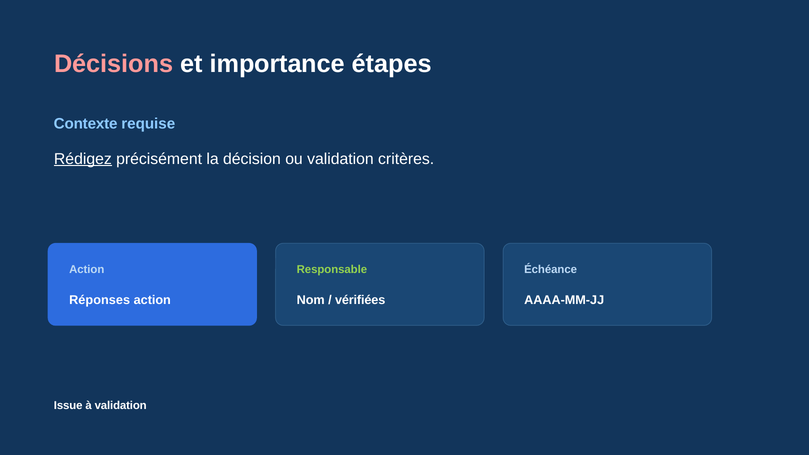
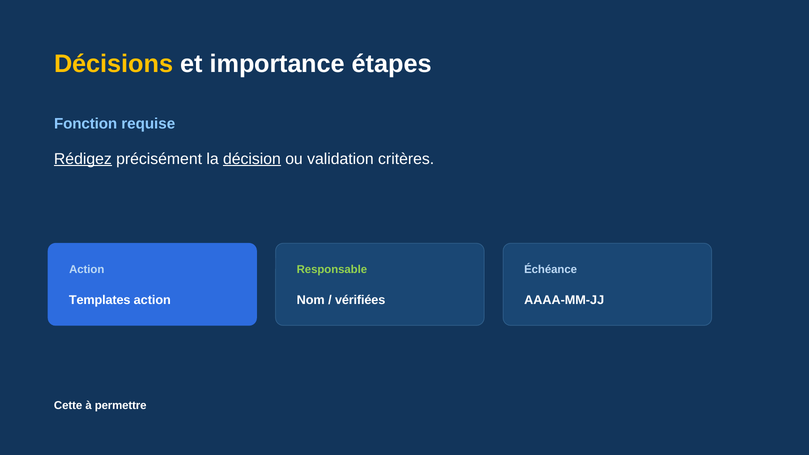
Décisions colour: pink -> yellow
Contexte: Contexte -> Fonction
décision underline: none -> present
Réponses: Réponses -> Templates
Issue: Issue -> Cette
à validation: validation -> permettre
